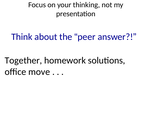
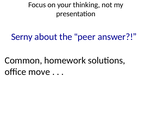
Think: Think -> Serny
Together: Together -> Common
